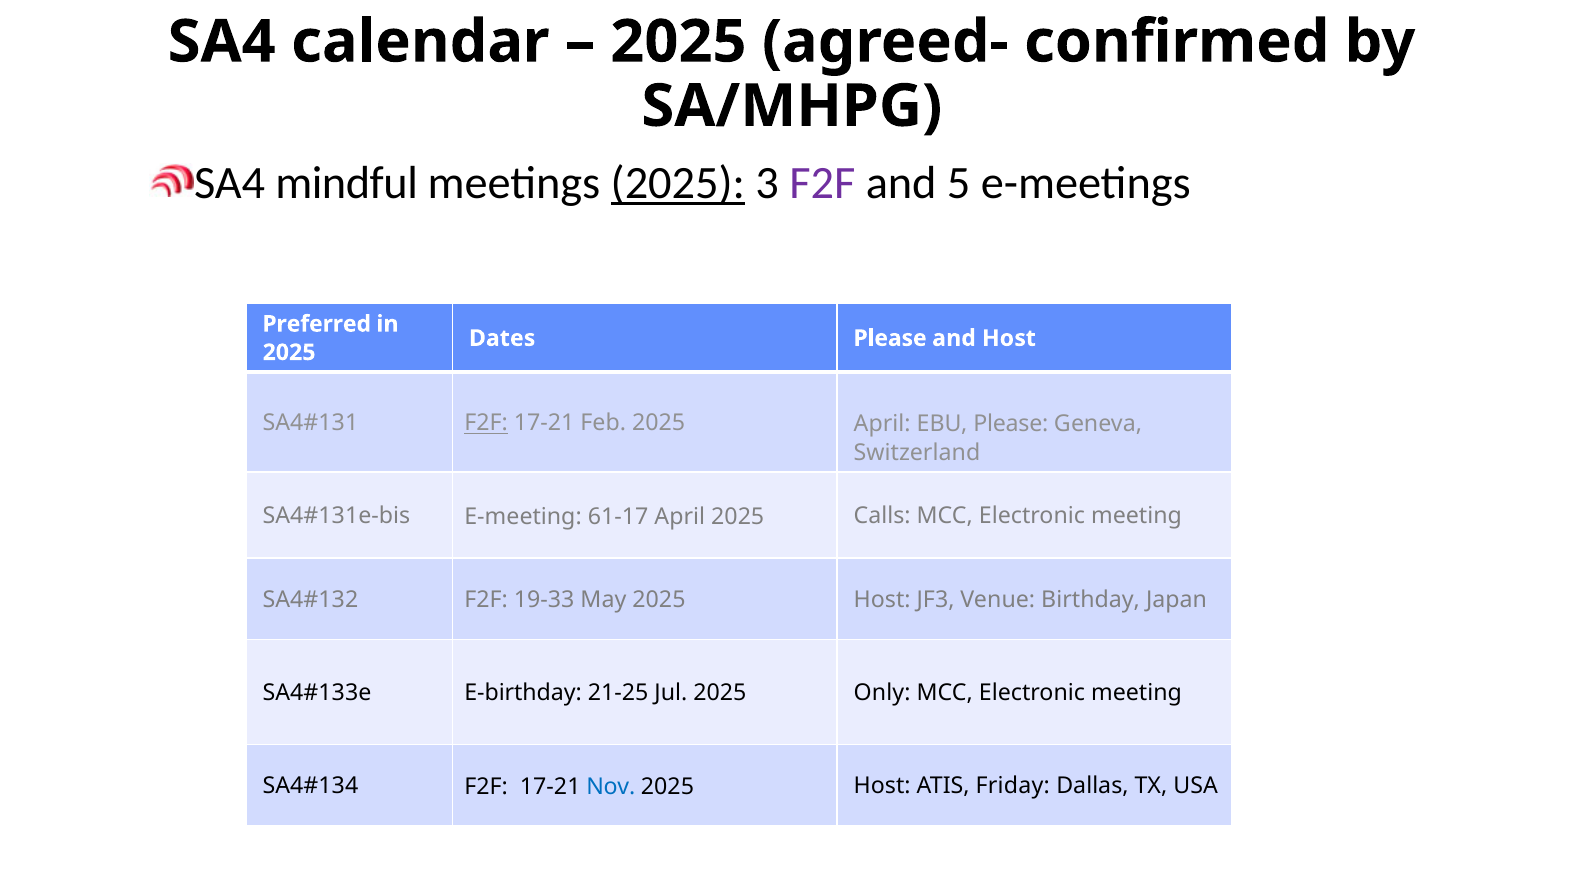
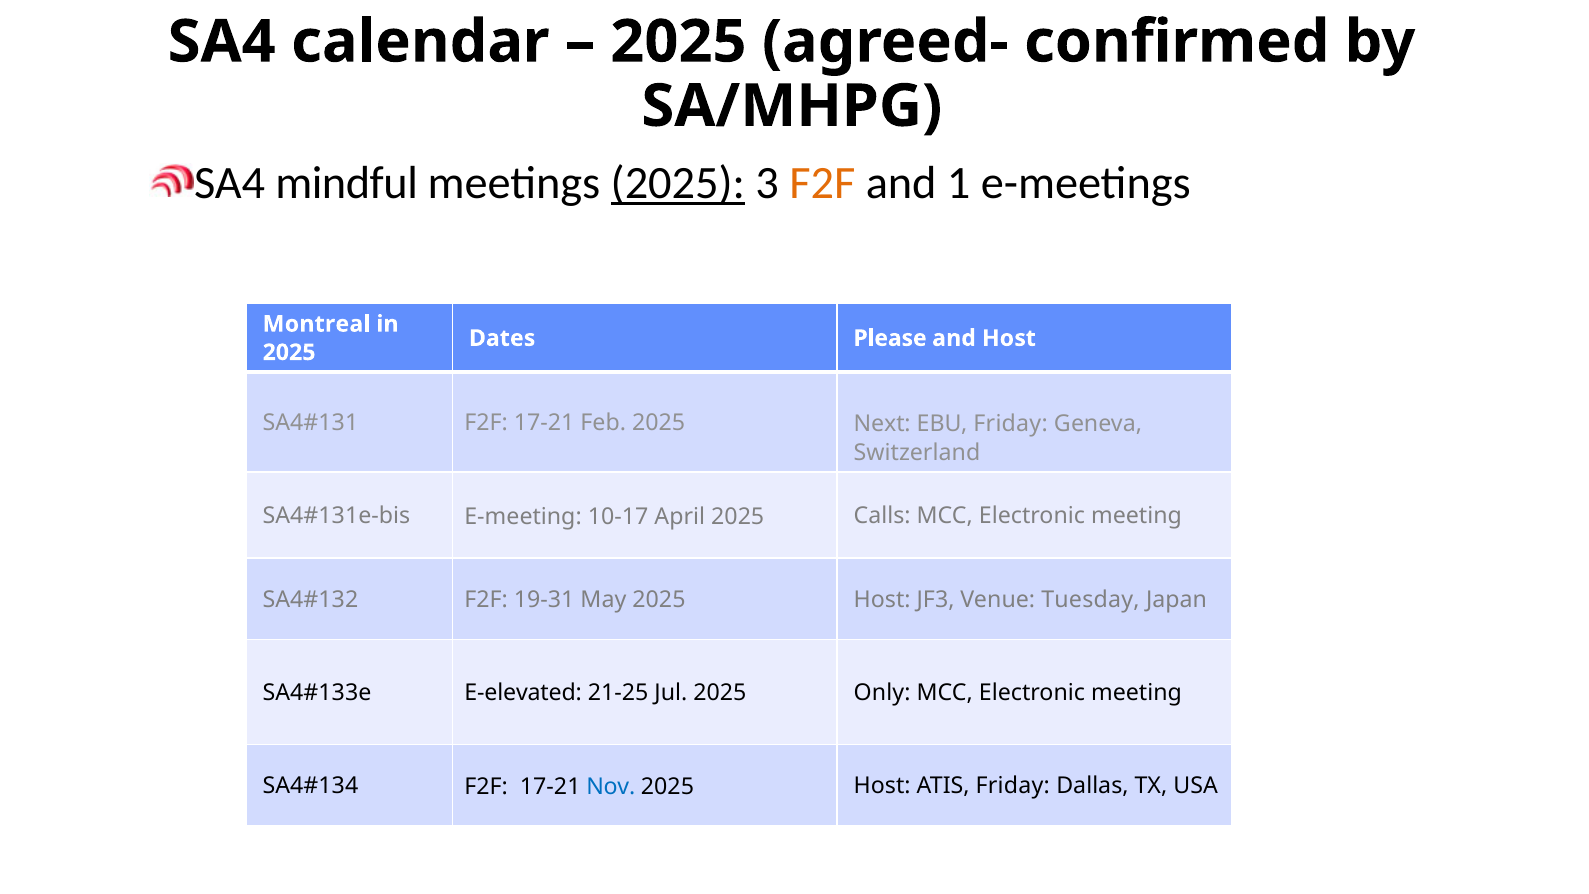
F2F at (822, 183) colour: purple -> orange
5: 5 -> 1
Preferred: Preferred -> Montreal
F2F at (486, 423) underline: present -> none
2025 April: April -> Next
EBU Please: Please -> Friday
61-17: 61-17 -> 10-17
19-33: 19-33 -> 19-31
Birthday: Birthday -> Tuesday
E-birthday: E-birthday -> E-elevated
